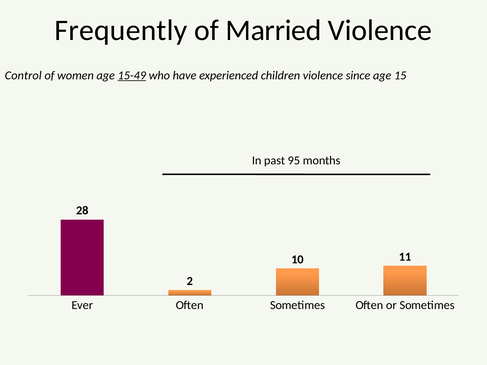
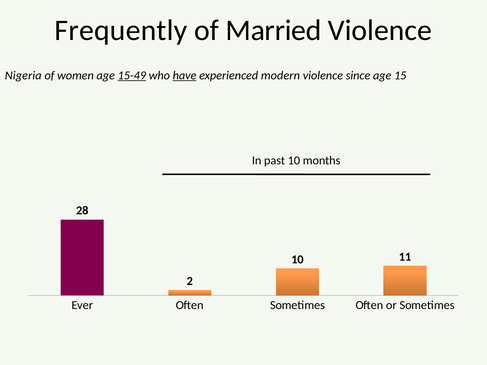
Control: Control -> Nigeria
have underline: none -> present
children: children -> modern
past 95: 95 -> 10
